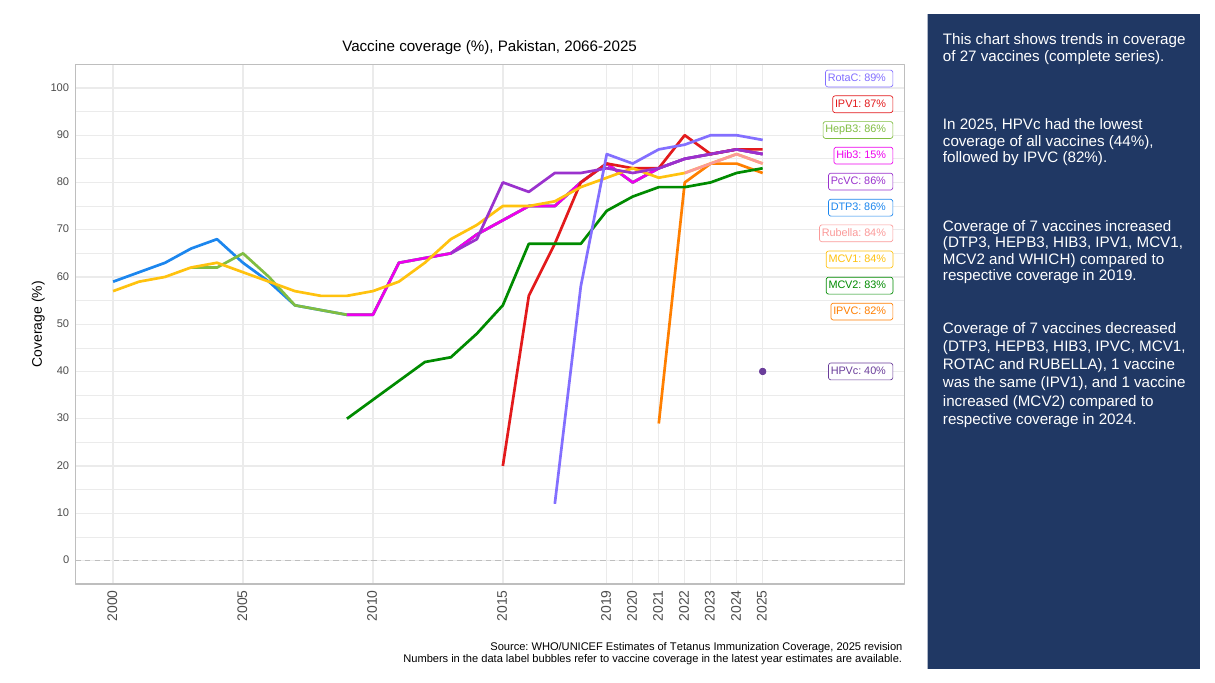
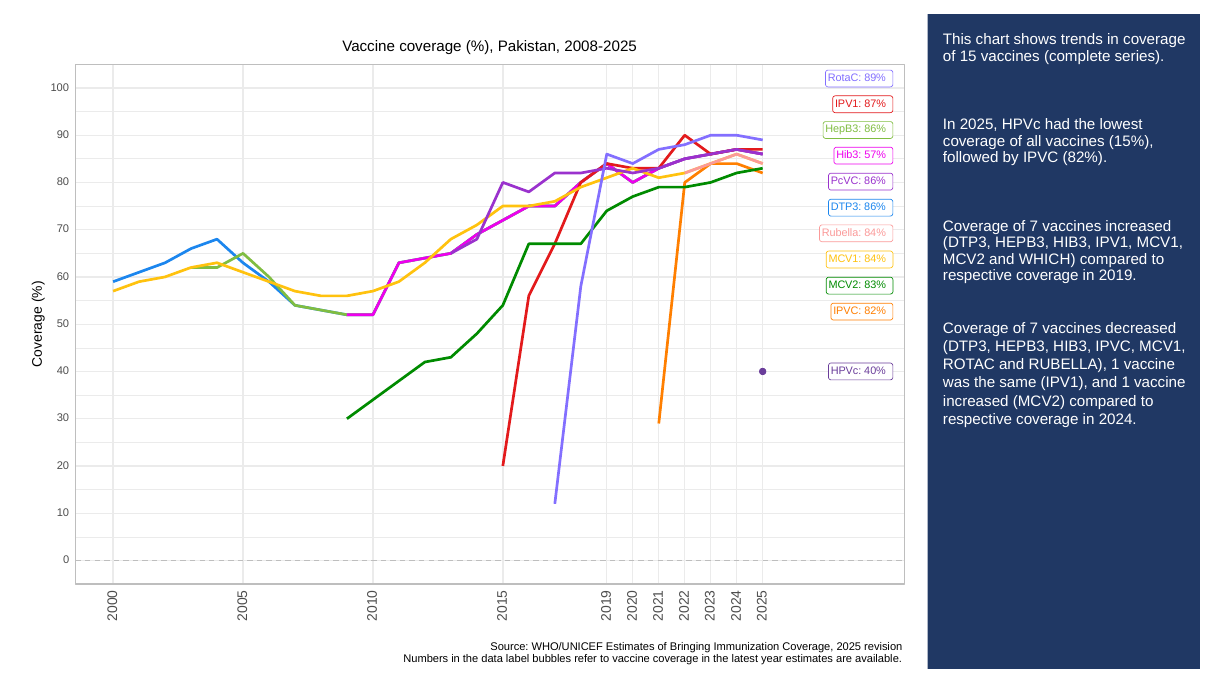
2066-2025: 2066-2025 -> 2008-2025
27: 27 -> 15
44%: 44% -> 15%
15%: 15% -> 57%
Tetanus: Tetanus -> Bringing
